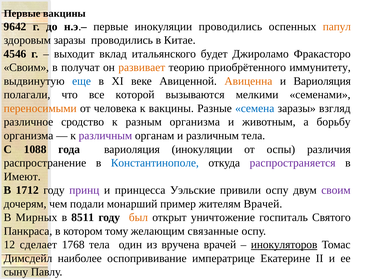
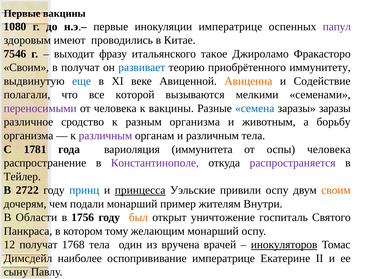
9642: 9642 -> 1080
инокуляции проводились: проводились -> императрице
папул colour: orange -> purple
здоровым заразы: заразы -> имеют
4546: 4546 -> 7546
вклад: вклад -> фразу
будет: будет -> такое
развивает colour: orange -> blue
и Вариоляция: Вариоляция -> Содействие
переносимыми colour: orange -> purple
заразы взгляд: взгляд -> заразы
1088: 1088 -> 1781
вариоляция инокуляции: инокуляции -> иммунитета
оспы различия: различия -> человека
Константинополе colour: blue -> purple
Имеют: Имеют -> Тейлер
1712: 1712 -> 2722
принц colour: purple -> blue
принцесса underline: none -> present
своим at (336, 190) colour: purple -> orange
жителям Врачей: Врачей -> Внутри
Мирных: Мирных -> Области
8511: 8511 -> 1756
желающим связанные: связанные -> монарший
12 сделает: сделает -> получат
